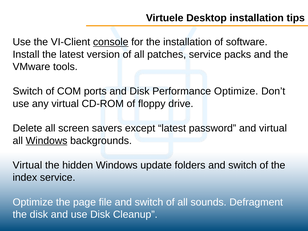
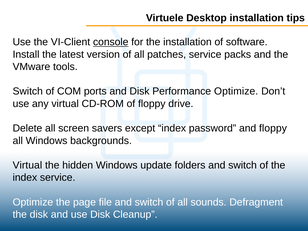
except latest: latest -> index
and virtual: virtual -> floppy
Windows at (47, 141) underline: present -> none
